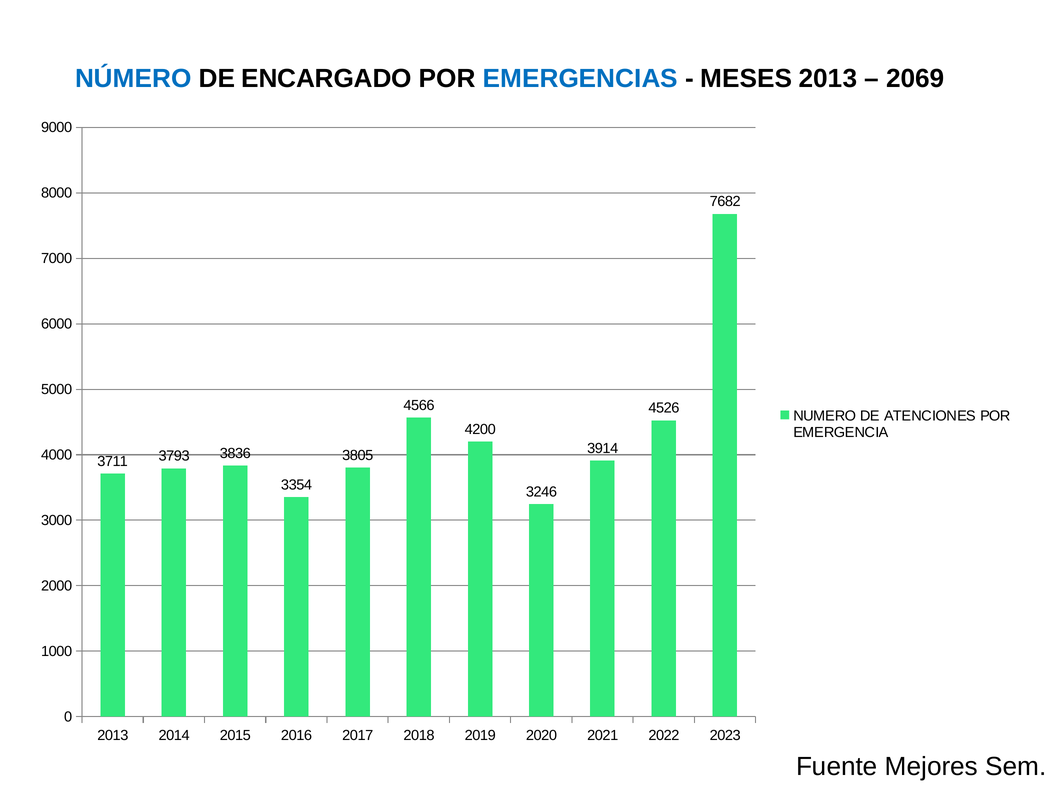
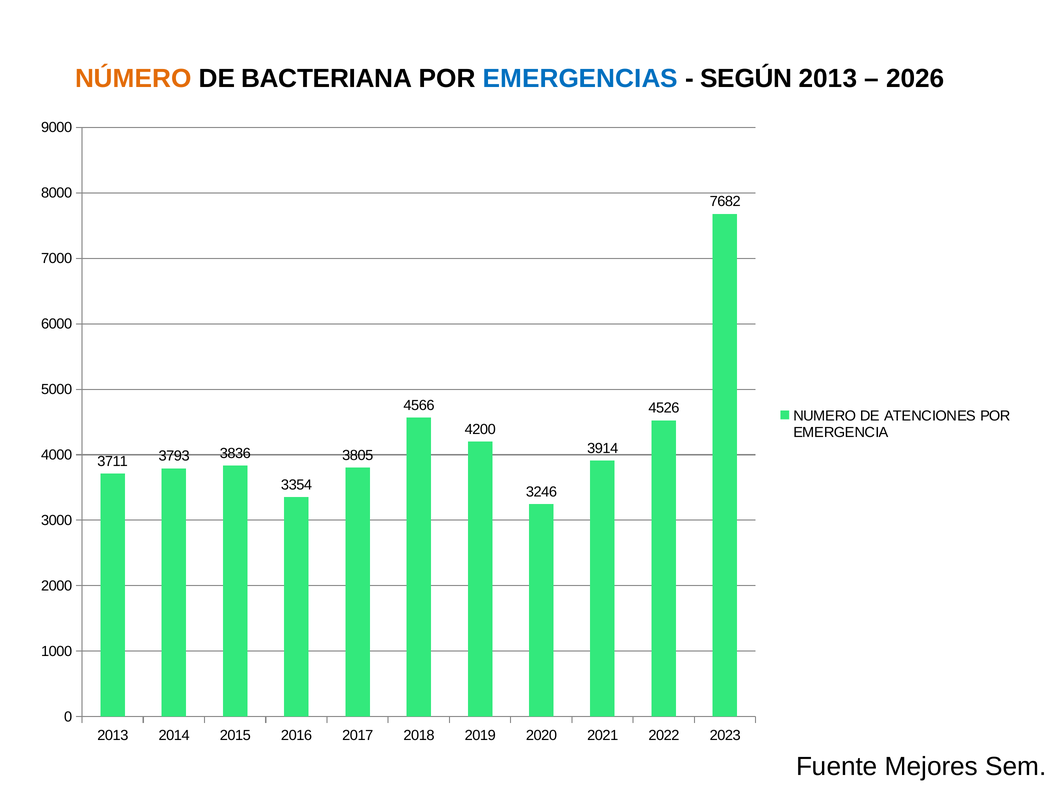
NÚMERO colour: blue -> orange
ENCARGADO: ENCARGADO -> BACTERIANA
MESES: MESES -> SEGÚN
2069: 2069 -> 2026
